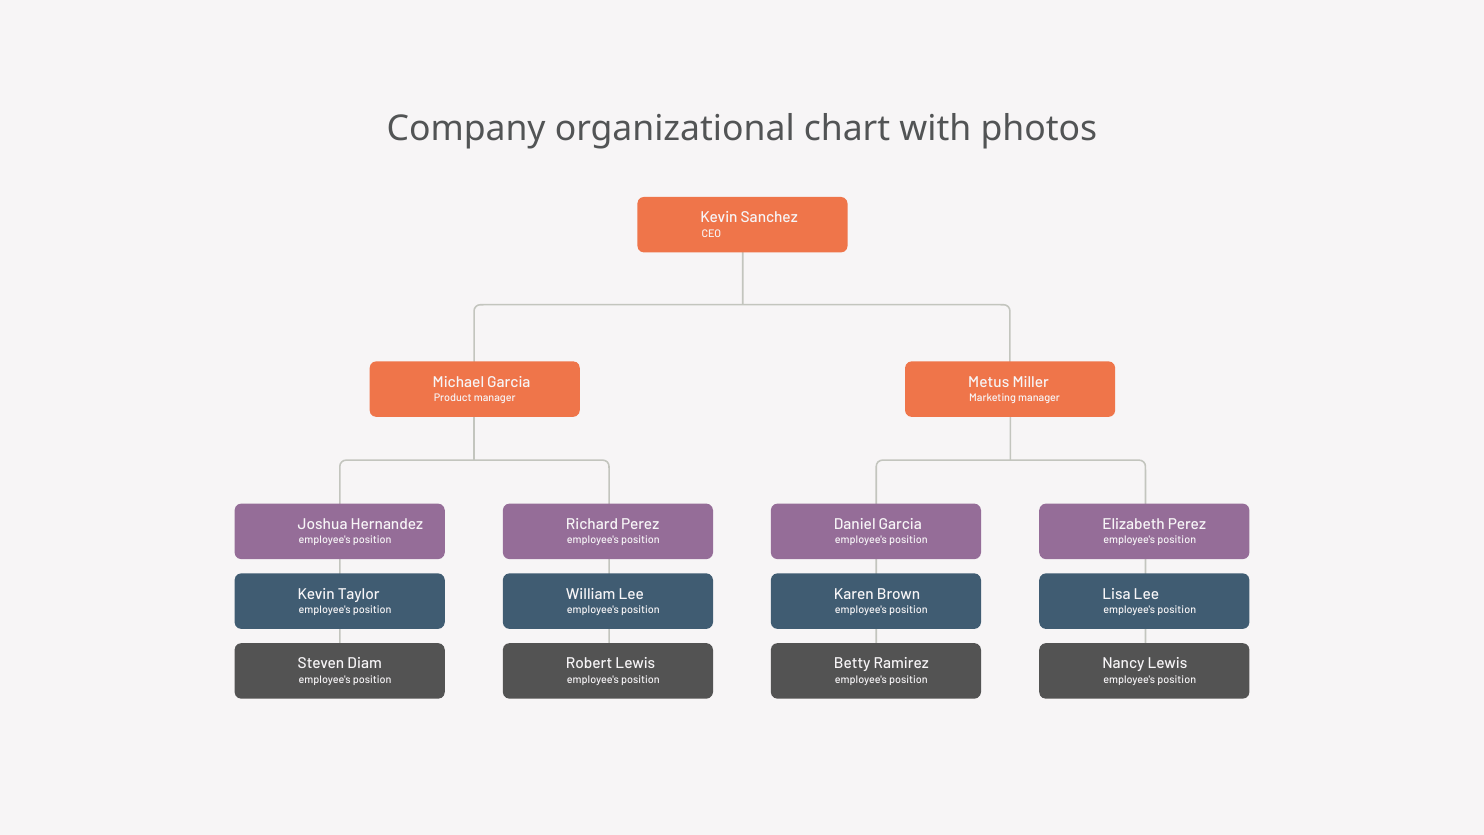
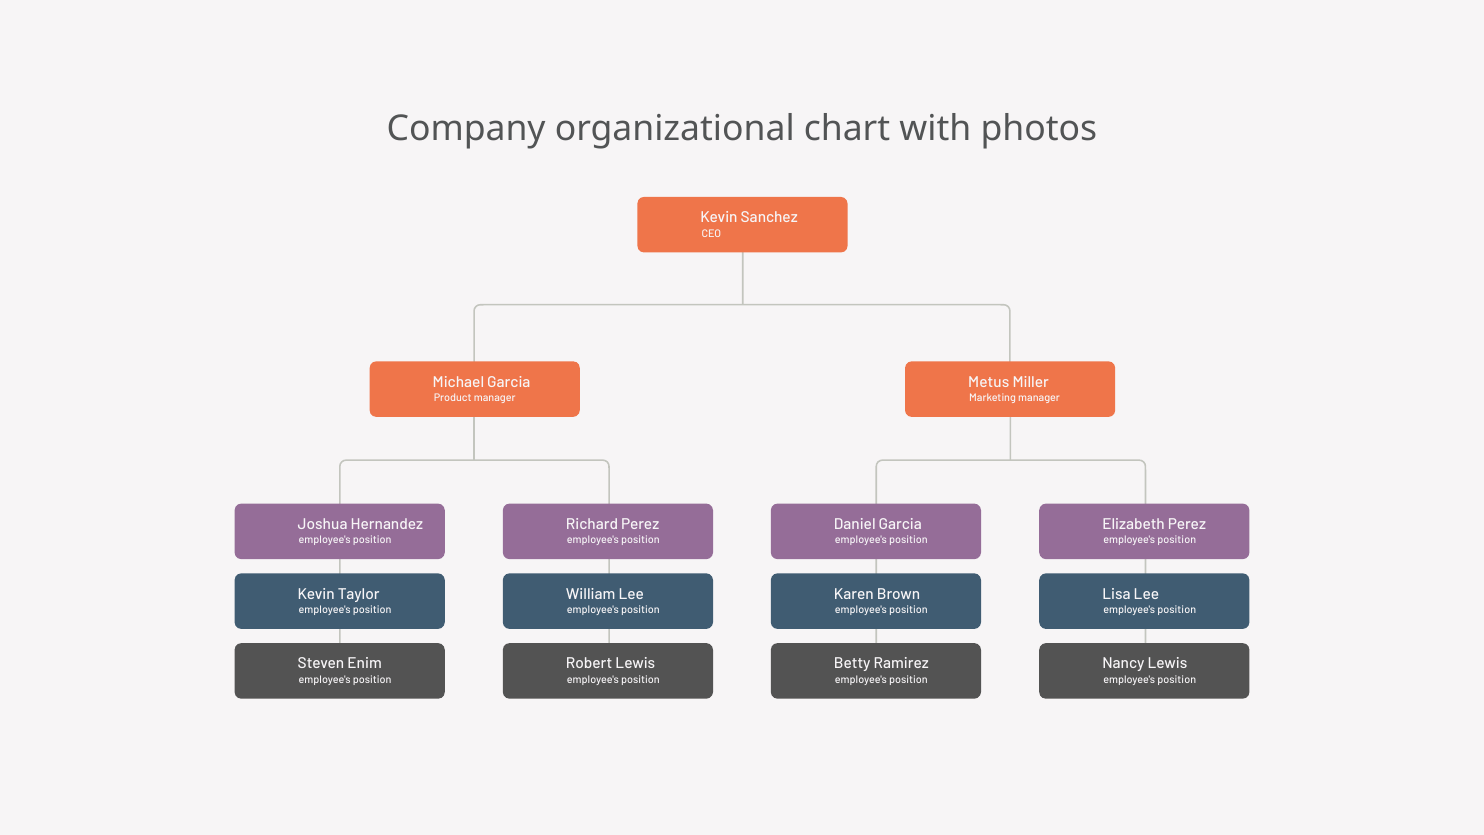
Diam: Diam -> Enim
